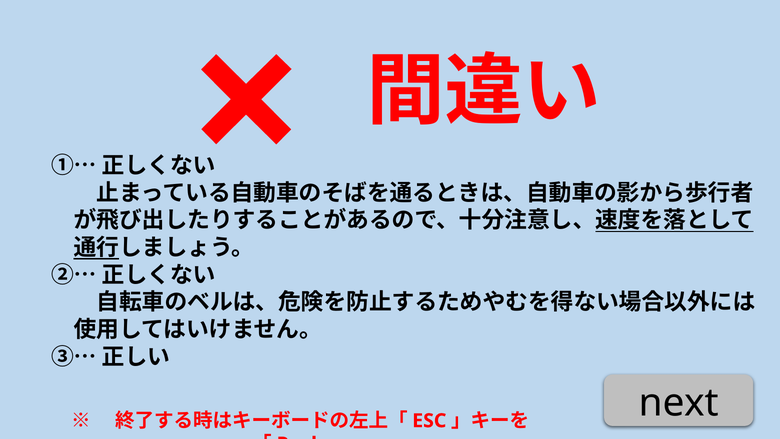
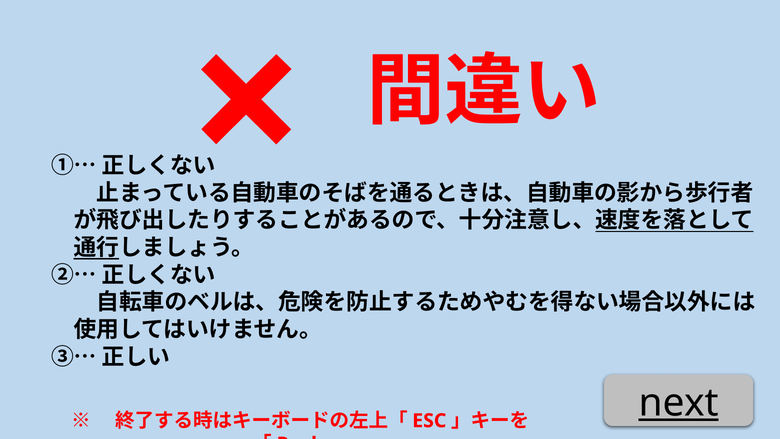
next underline: none -> present
